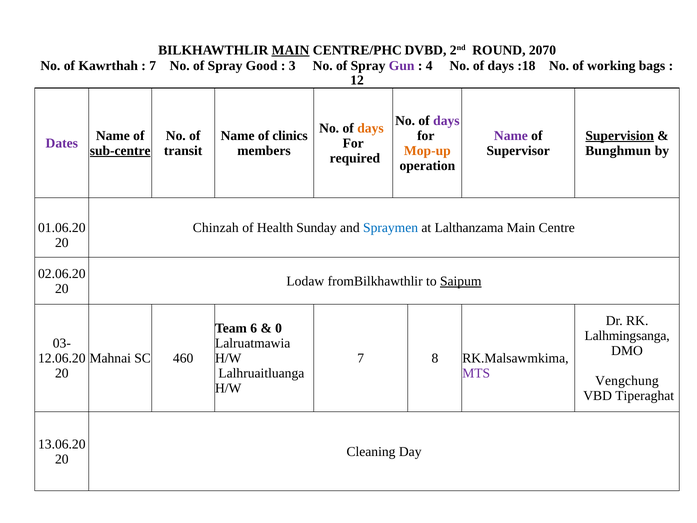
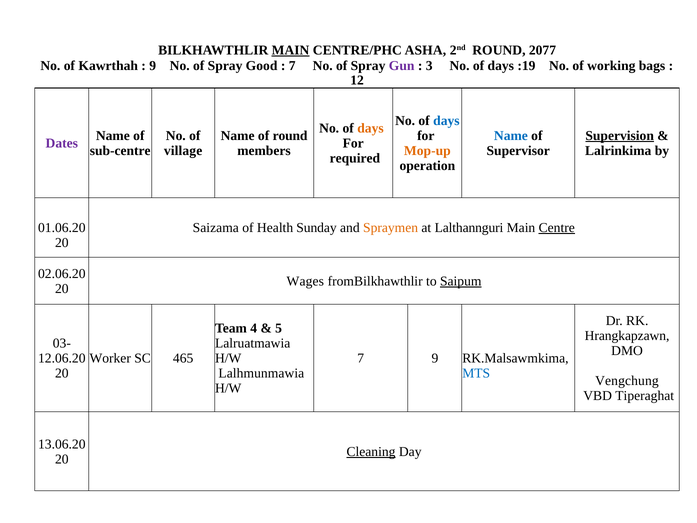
DVBD: DVBD -> ASHA
2070: 2070 -> 2077
7 at (153, 66): 7 -> 9
3 at (292, 66): 3 -> 7
4: 4 -> 3
:18: :18 -> :19
days at (446, 121) colour: purple -> blue
of clinics: clinics -> round
Name at (511, 136) colour: purple -> blue
sub-centre underline: present -> none
transit: transit -> village
Bunghmun: Bunghmun -> Lalrinkima
Chinzah: Chinzah -> Saizama
Spraymen colour: blue -> orange
Lalthanzama: Lalthanzama -> Lalthannguri
Centre underline: none -> present
Lodaw: Lodaw -> Wages
6: 6 -> 4
0: 0 -> 5
Lalhmingsanga: Lalhmingsanga -> Hrangkapzawn
Mahnai: Mahnai -> Worker
460: 460 -> 465
7 8: 8 -> 9
Lalhruaitluanga: Lalhruaitluanga -> Lalhmunmawia
MTS colour: purple -> blue
Cleaning underline: none -> present
